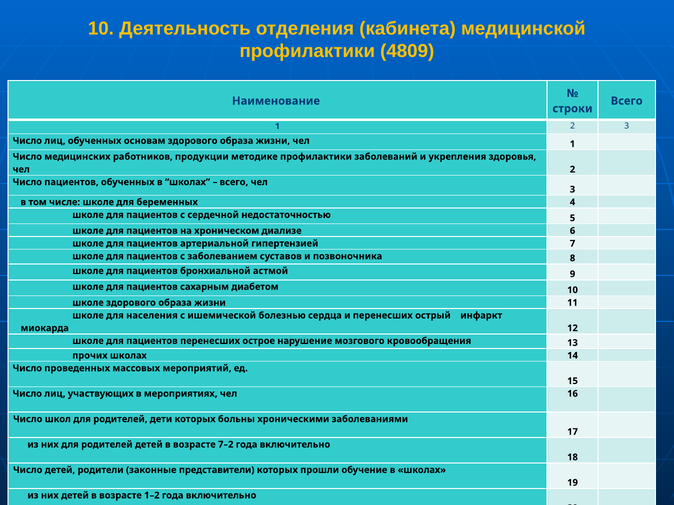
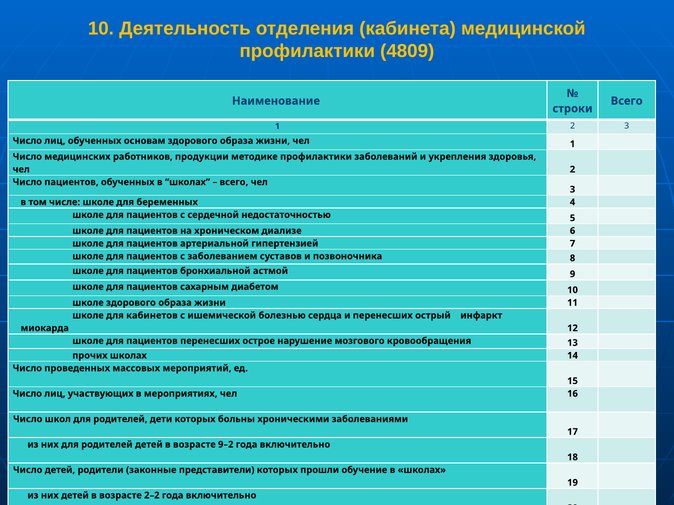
населения: населения -> кабинетов
7–2: 7–2 -> 9–2
1–2: 1–2 -> 2–2
